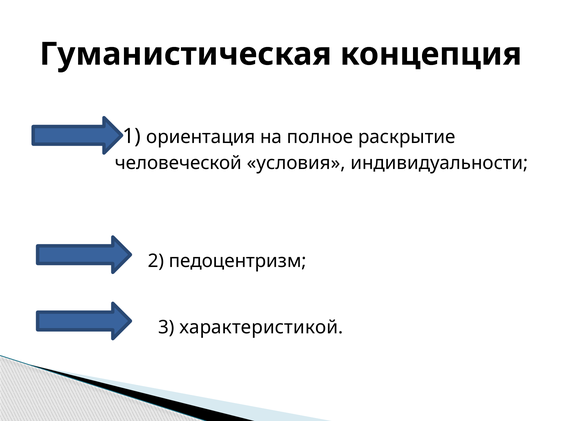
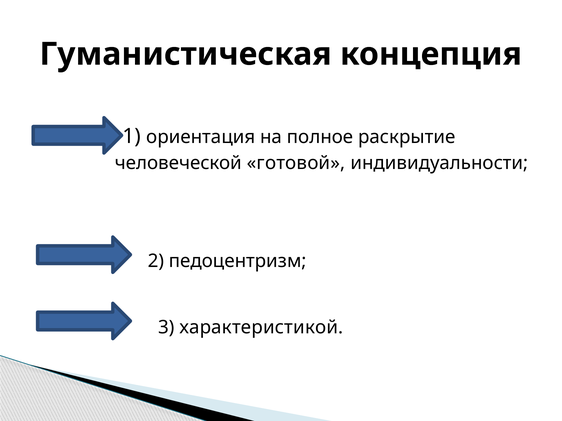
условия: условия -> готовой
